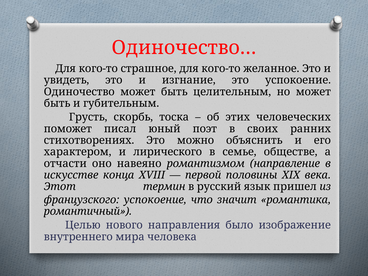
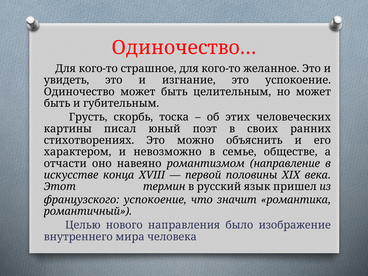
поможет: поможет -> картины
лирического: лирического -> невозможно
